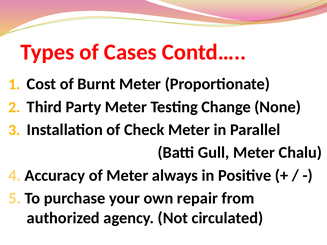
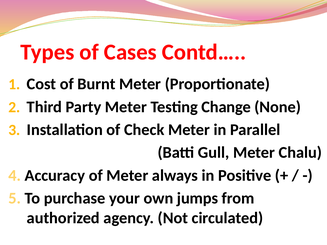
repair: repair -> jumps
